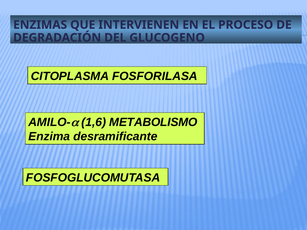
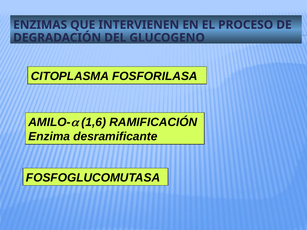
METABOLISMO: METABOLISMO -> RAMIFICACIÓN
